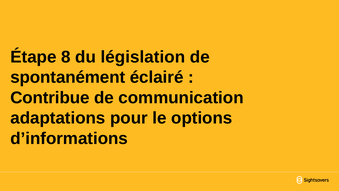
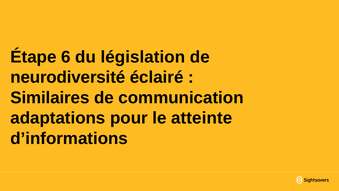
8: 8 -> 6
spontanément: spontanément -> neurodiversité
Contribue: Contribue -> Similaires
options: options -> atteinte
